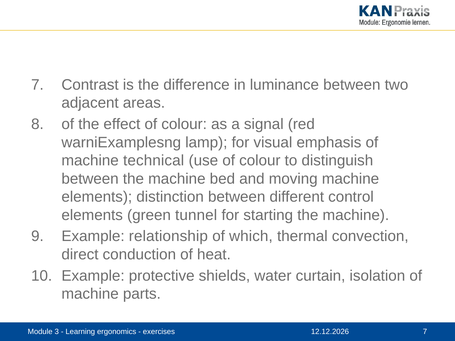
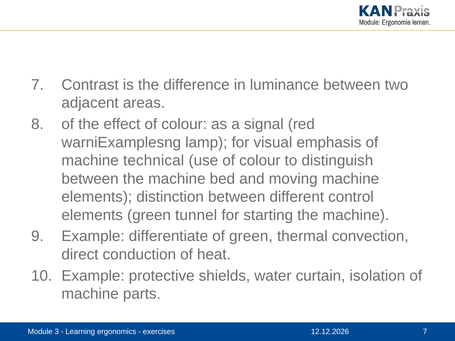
relationship: relationship -> differentiate
of which: which -> green
